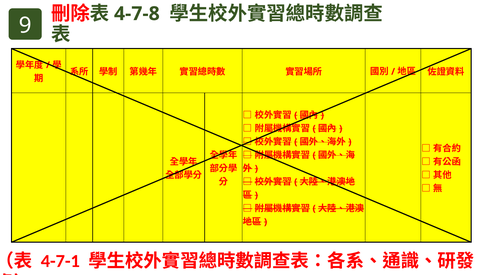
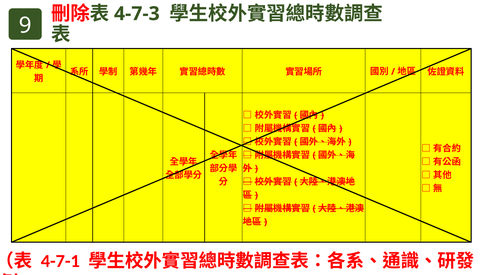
4-7-8: 4-7-8 -> 4-7-3
